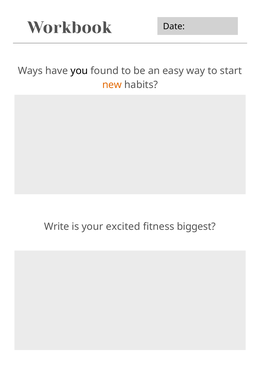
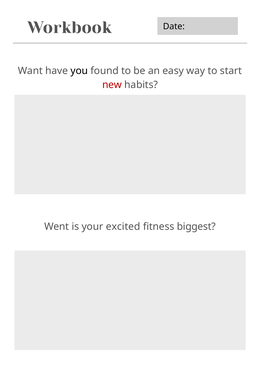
Ways: Ways -> Want
new colour: orange -> red
Write: Write -> Went
